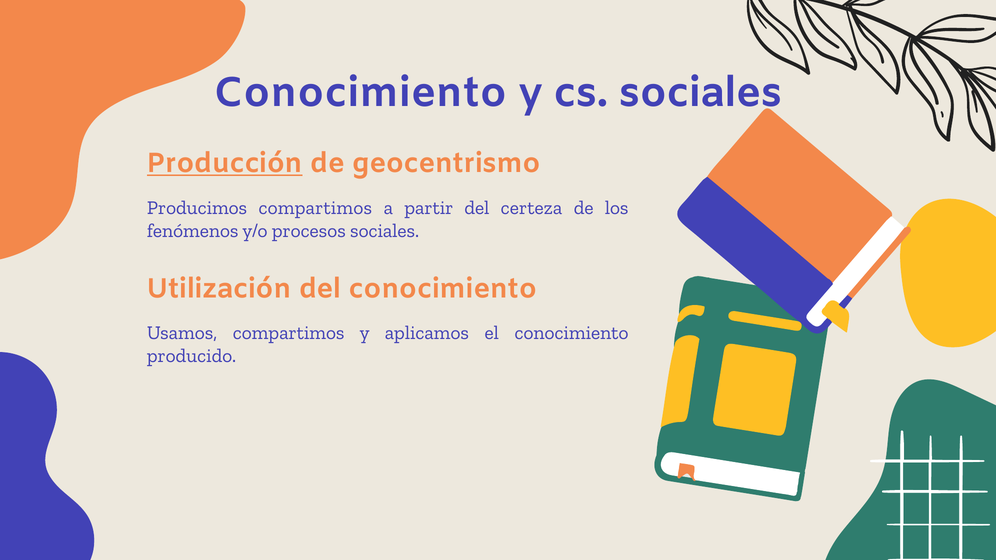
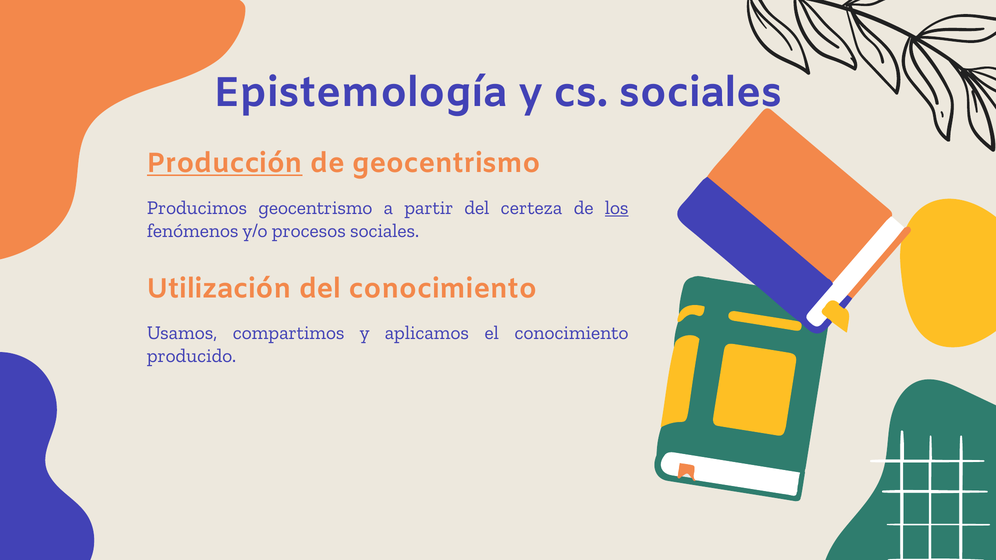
Conocimiento at (360, 93): Conocimiento -> Epistemología
Producimos compartimos: compartimos -> geocentrismo
los underline: none -> present
